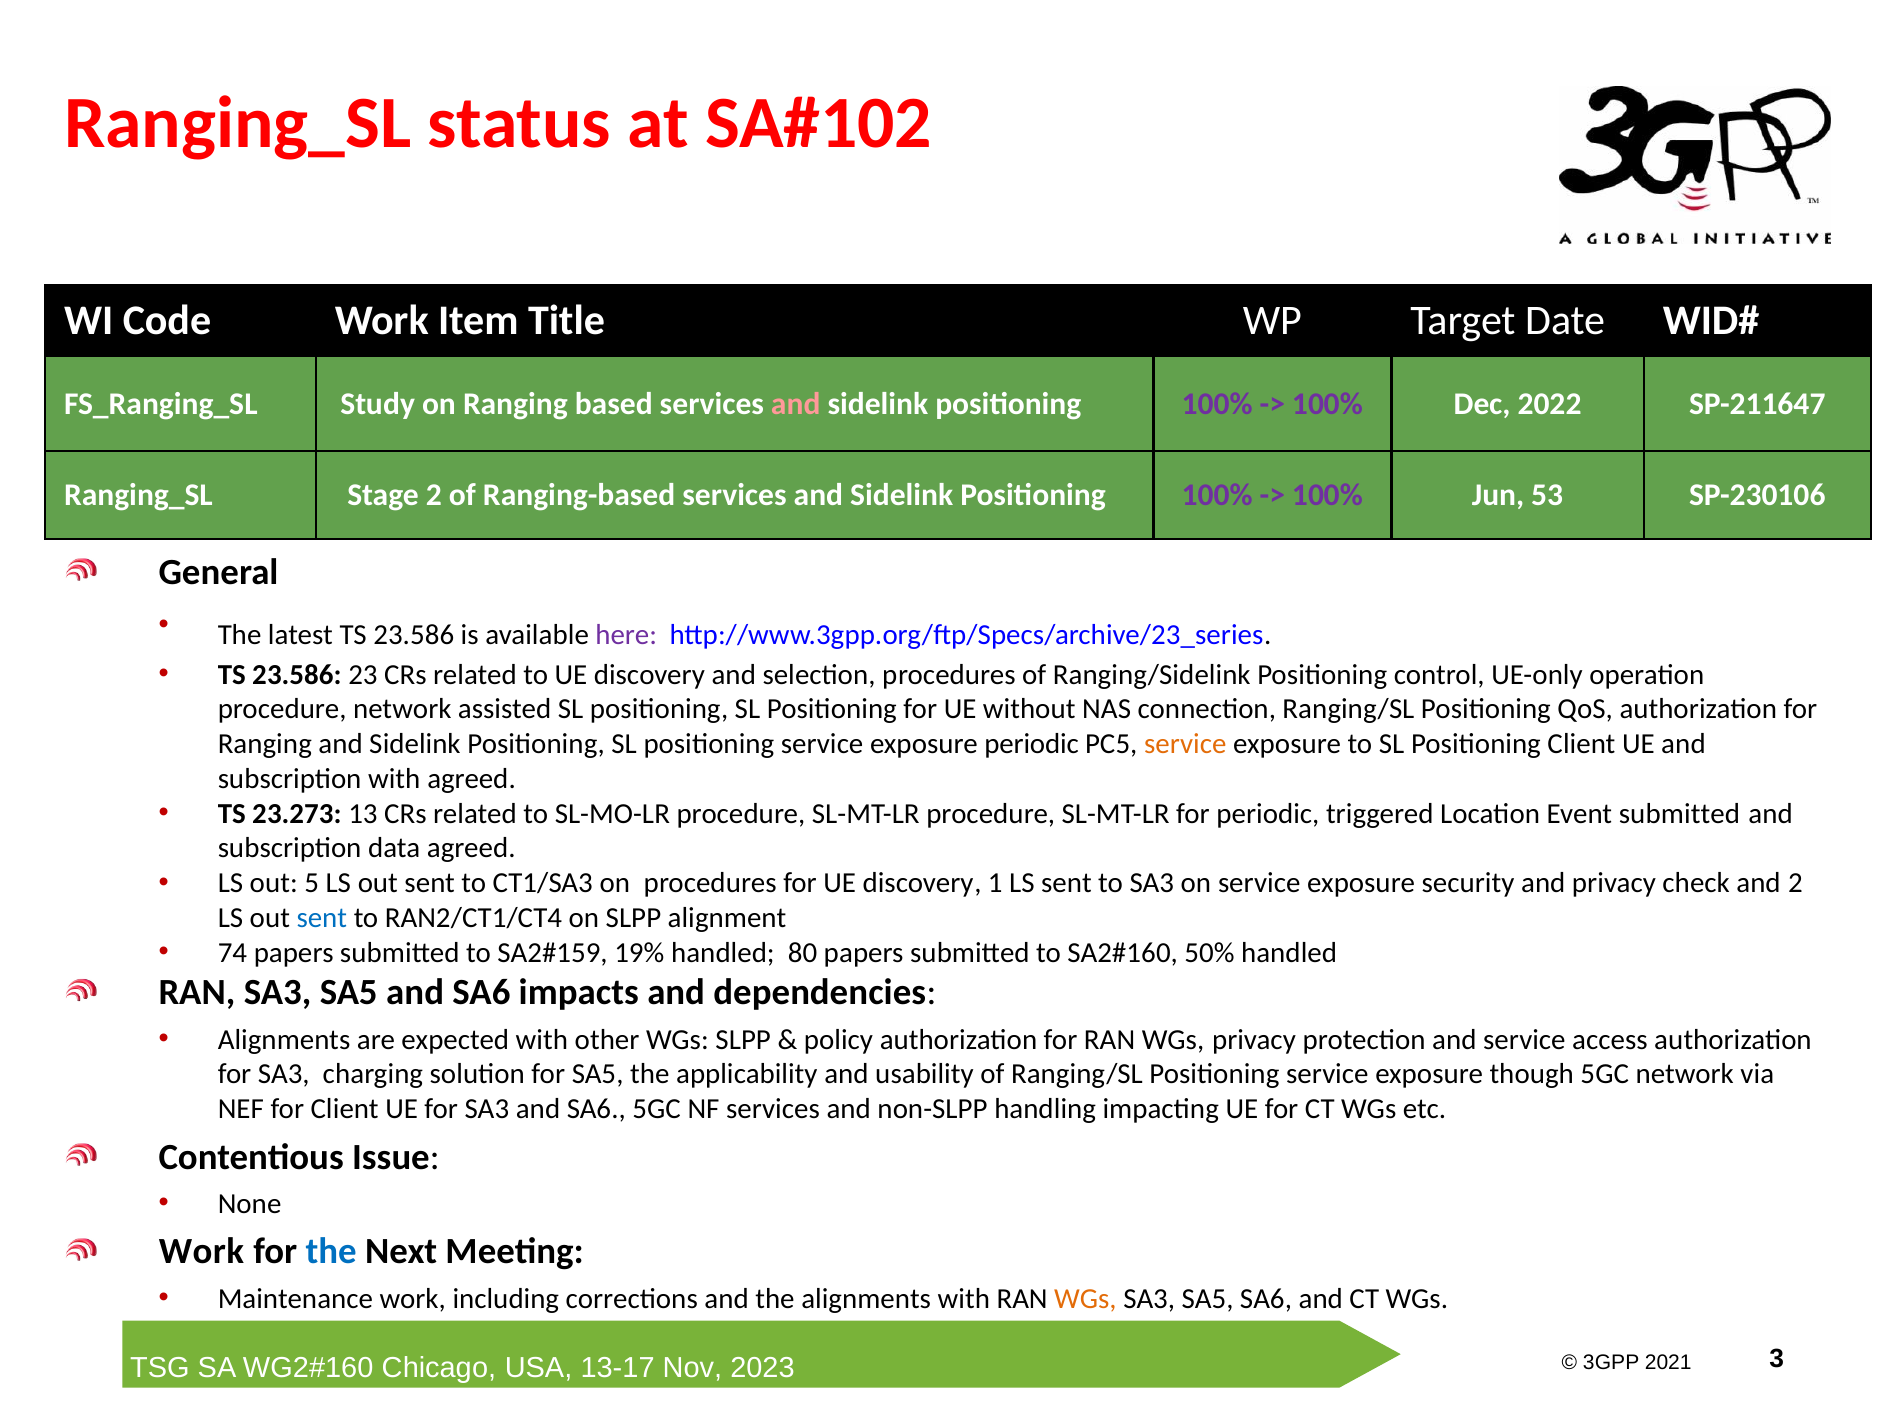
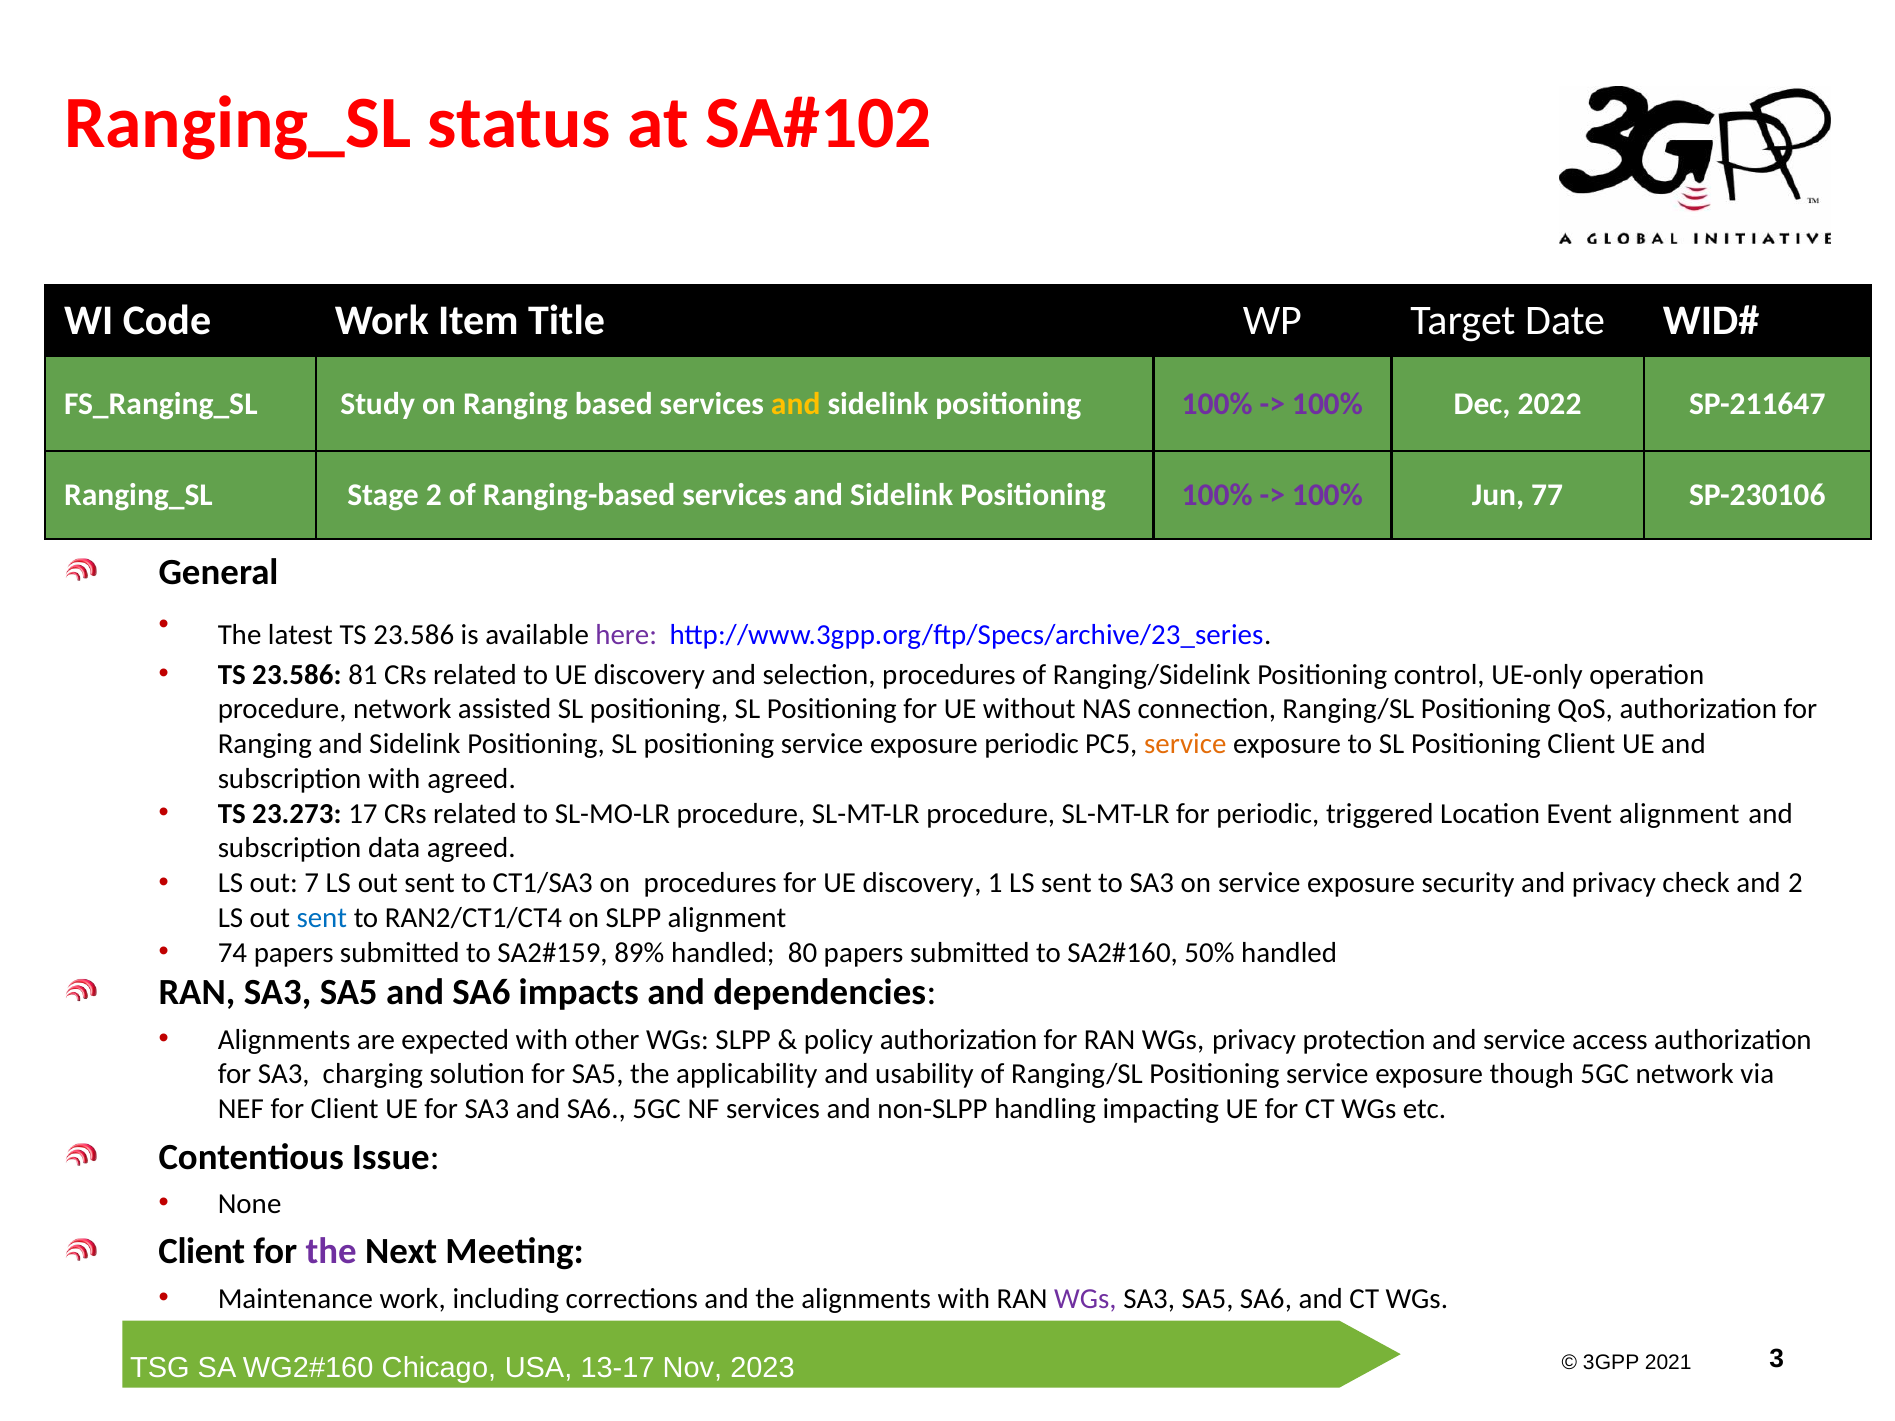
and at (796, 404) colour: pink -> yellow
53: 53 -> 77
23: 23 -> 81
13: 13 -> 17
Event submitted: submitted -> alignment
5: 5 -> 7
19%: 19% -> 89%
Work at (201, 1252): Work -> Client
the at (331, 1252) colour: blue -> purple
WGs at (1085, 1299) colour: orange -> purple
